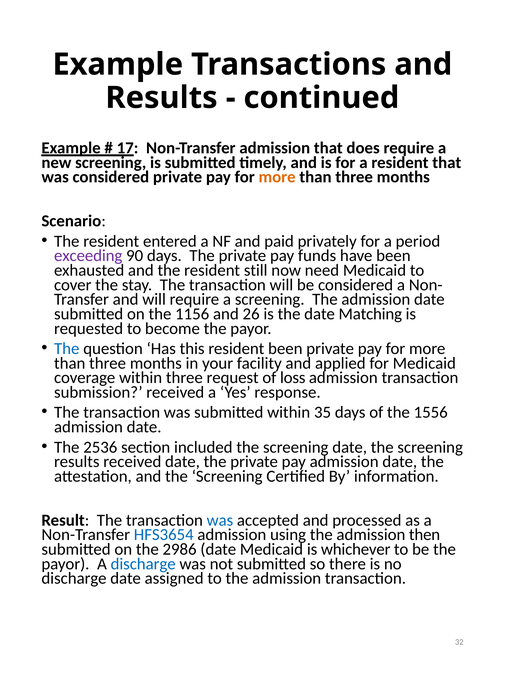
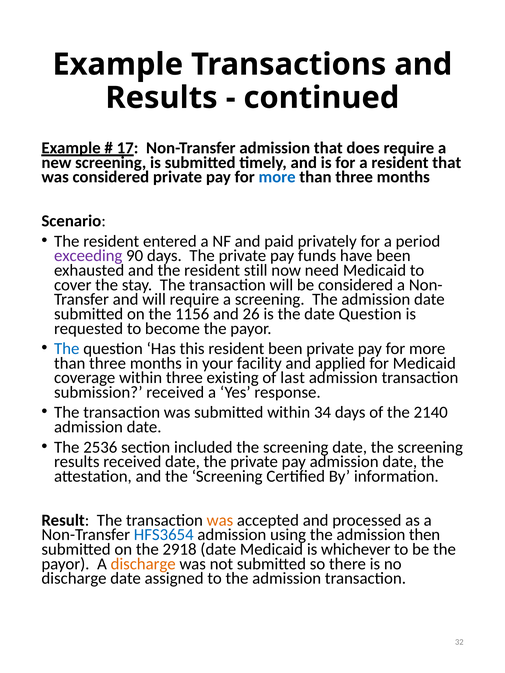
more at (277, 177) colour: orange -> blue
date Matching: Matching -> Question
request: request -> existing
loss: loss -> last
35: 35 -> 34
1556: 1556 -> 2140
was at (220, 520) colour: blue -> orange
2986: 2986 -> 2918
discharge at (143, 564) colour: blue -> orange
